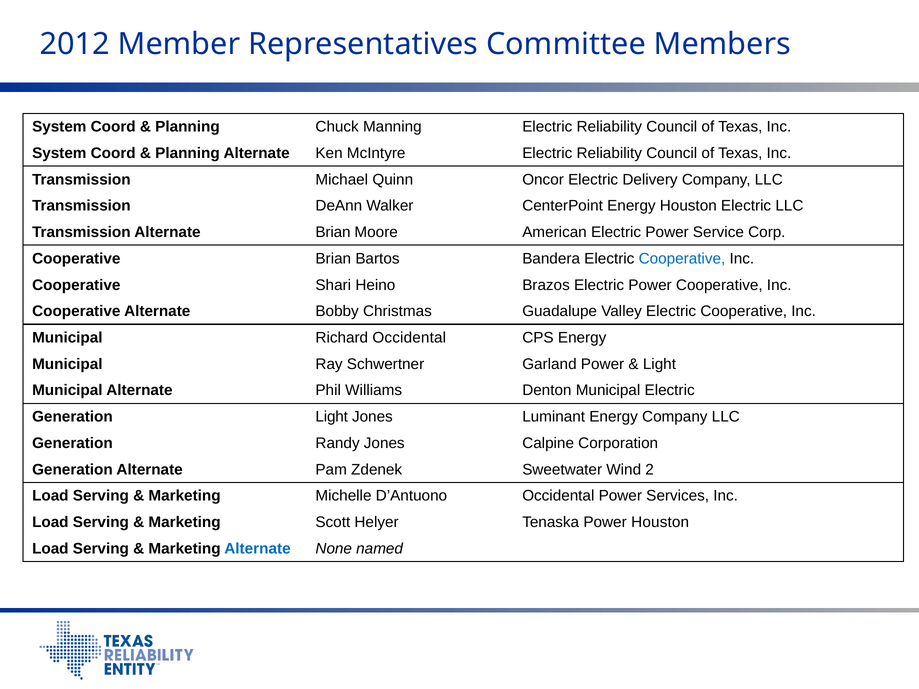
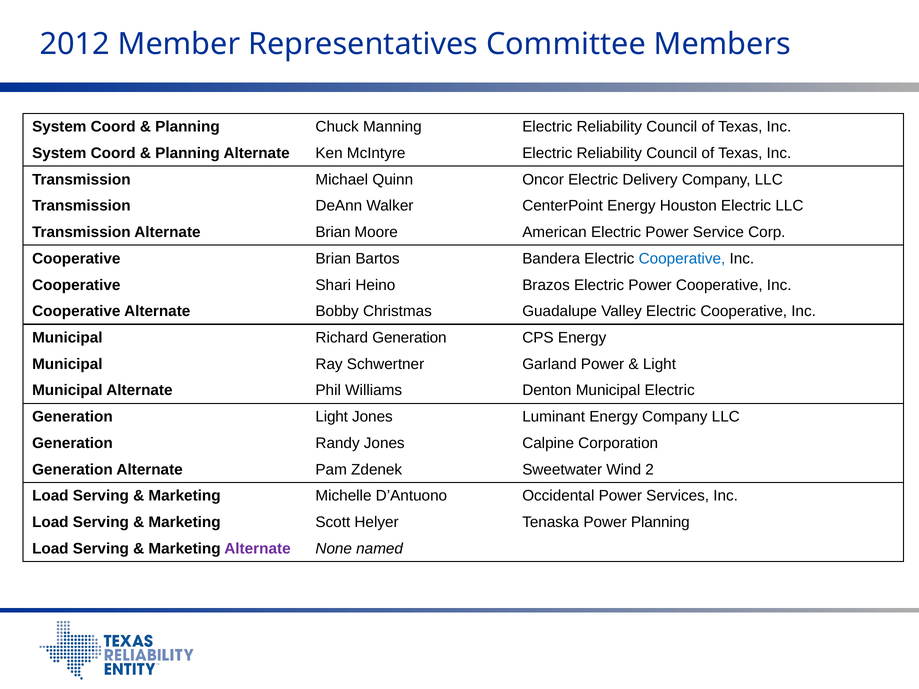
Richard Occidental: Occidental -> Generation
Power Houston: Houston -> Planning
Alternate at (257, 549) colour: blue -> purple
